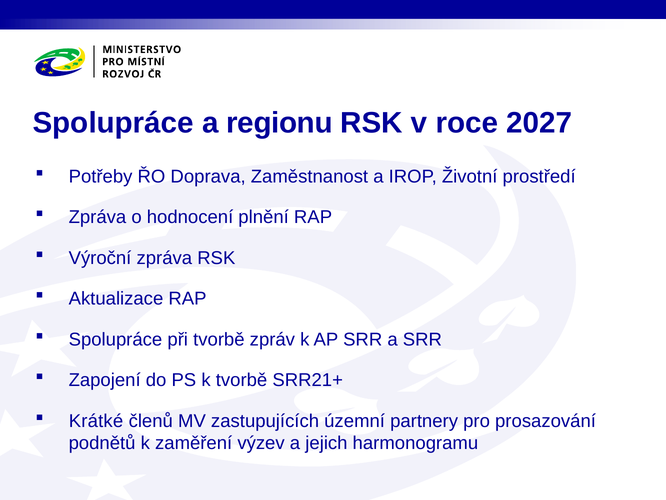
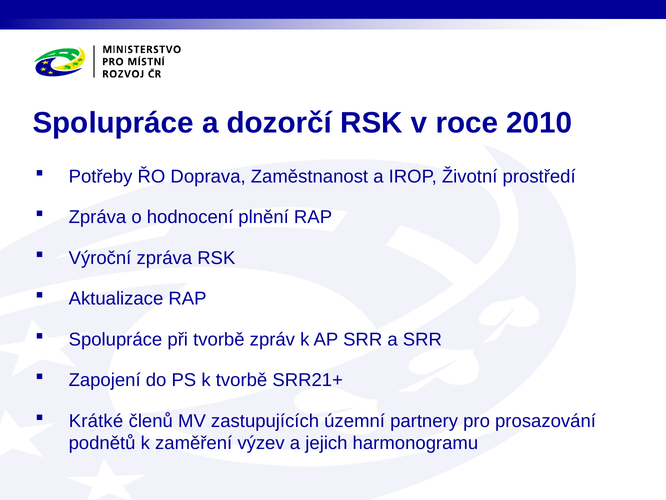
regionu: regionu -> dozorčí
2027: 2027 -> 2010
